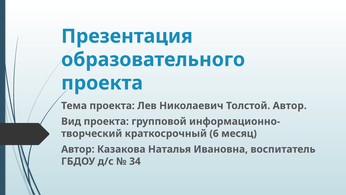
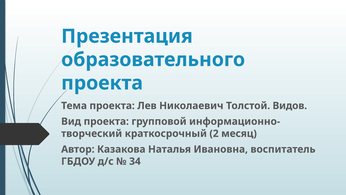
Толстой Автор: Автор -> Видов
6: 6 -> 2
